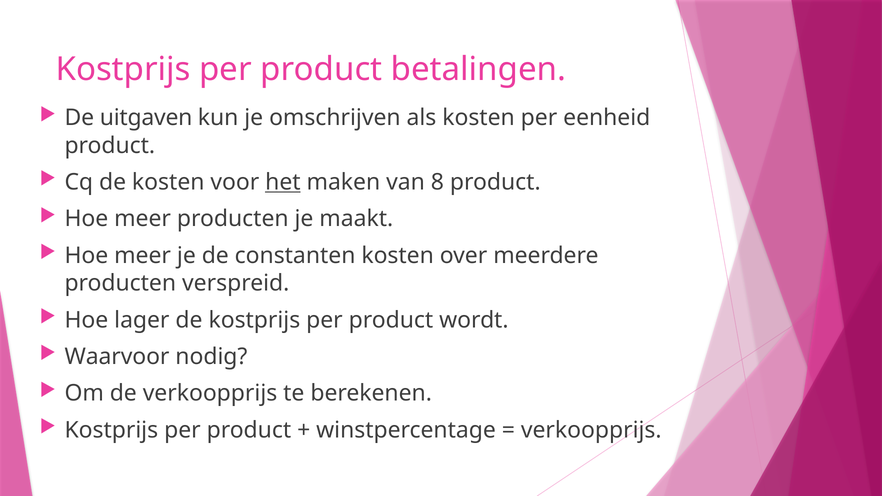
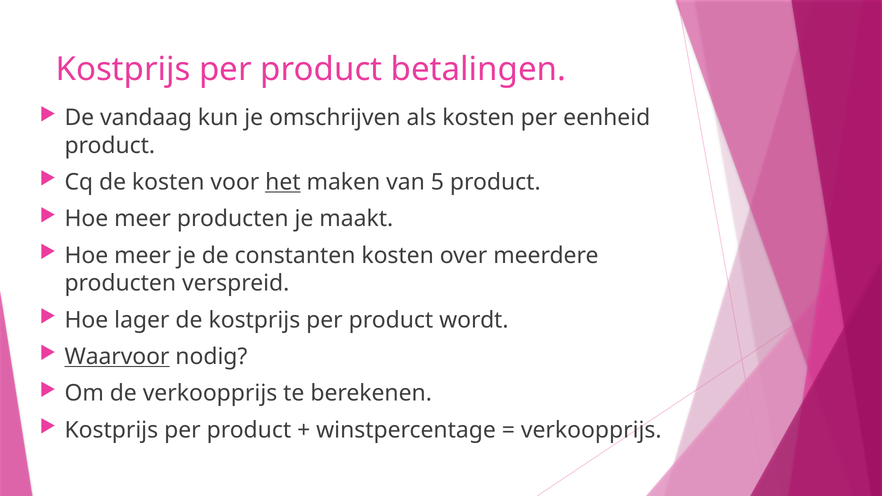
uitgaven: uitgaven -> vandaag
8: 8 -> 5
Waarvoor underline: none -> present
